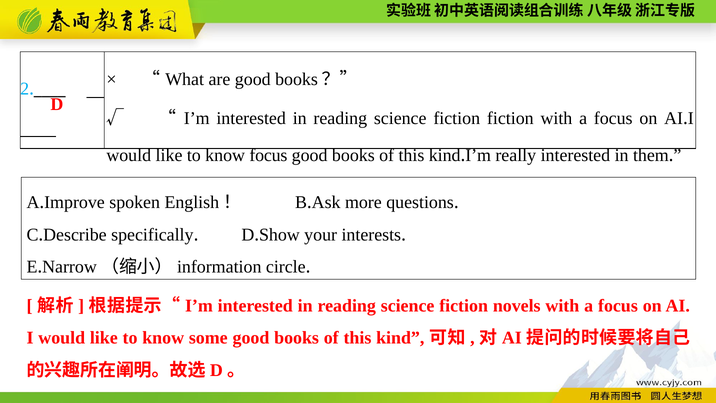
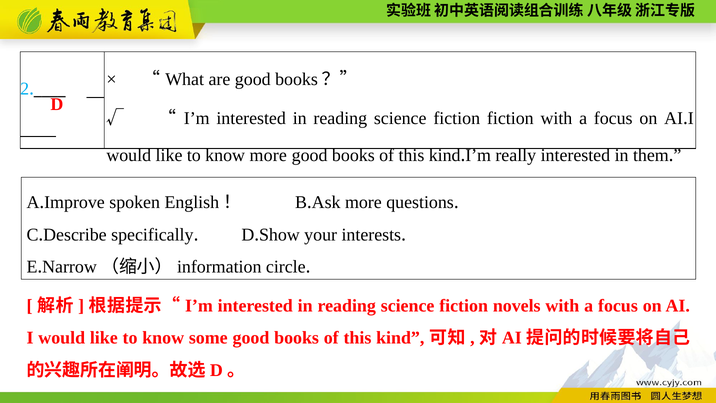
know focus: focus -> more
